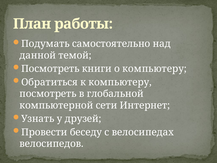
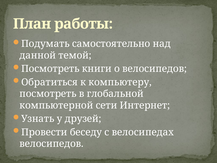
о компьютеру: компьютеру -> велосипедов
